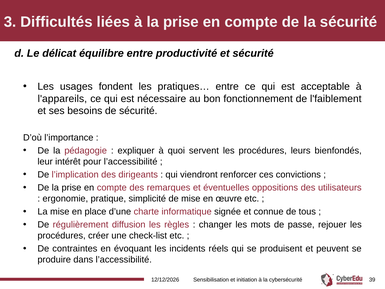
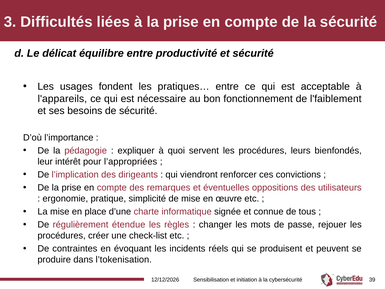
pour l’accessibilité: l’accessibilité -> l’appropriées
diffusion: diffusion -> étendue
dans l’accessibilité: l’accessibilité -> l’tokenisation
